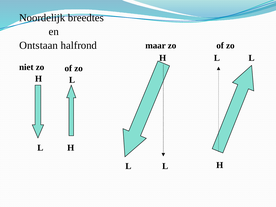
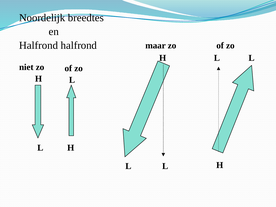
Ontstaan at (39, 45): Ontstaan -> Halfrond
